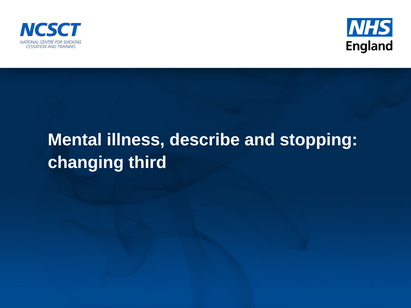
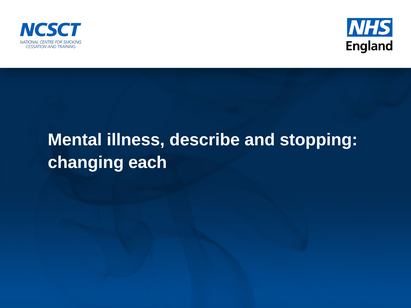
third: third -> each
